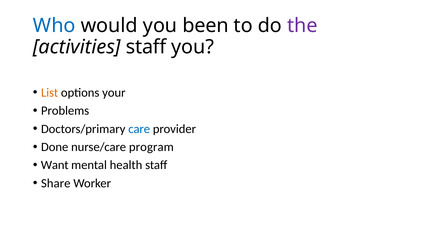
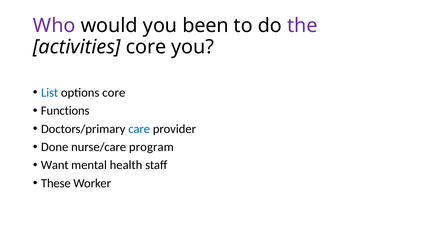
Who colour: blue -> purple
activities staff: staff -> core
List colour: orange -> blue
options your: your -> core
Problems: Problems -> Functions
Share: Share -> These
